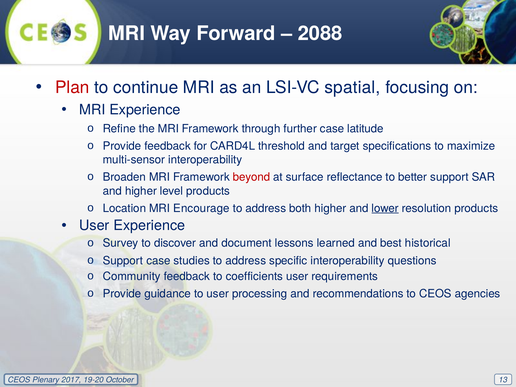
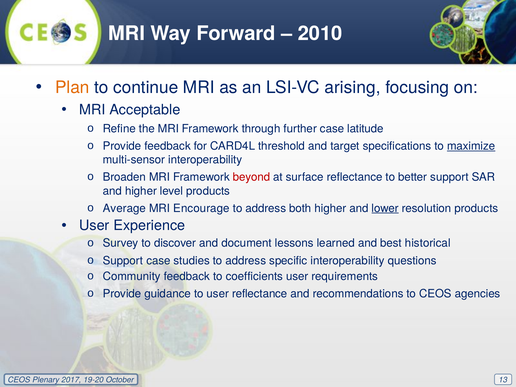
2088: 2088 -> 2010
Plan colour: red -> orange
spatial: spatial -> arising
MRI Experience: Experience -> Acceptable
maximize underline: none -> present
Location: Location -> Average
user processing: processing -> reflectance
